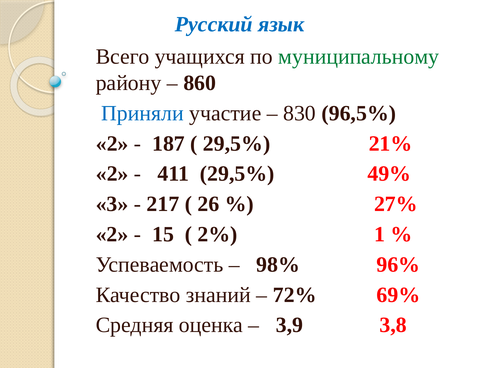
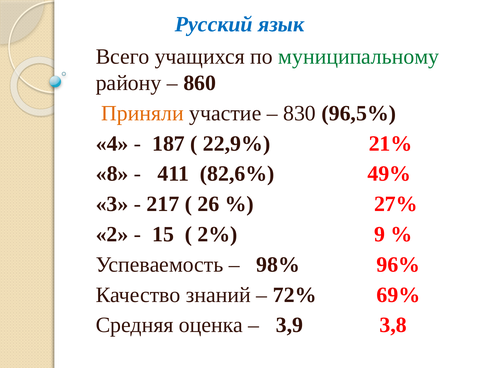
Приняли colour: blue -> orange
2 at (112, 144): 2 -> 4
29,5% at (237, 144): 29,5% -> 22,9%
2 at (112, 174): 2 -> 8
411 29,5%: 29,5% -> 82,6%
1: 1 -> 9
